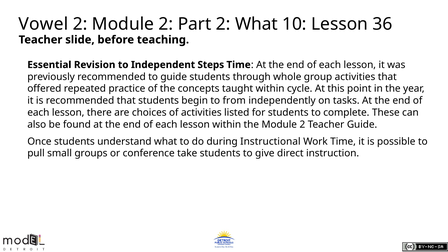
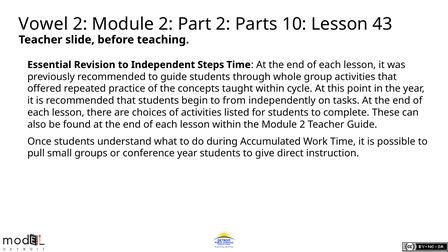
2 What: What -> Parts
36: 36 -> 43
Instructional: Instructional -> Accumulated
conference take: take -> year
